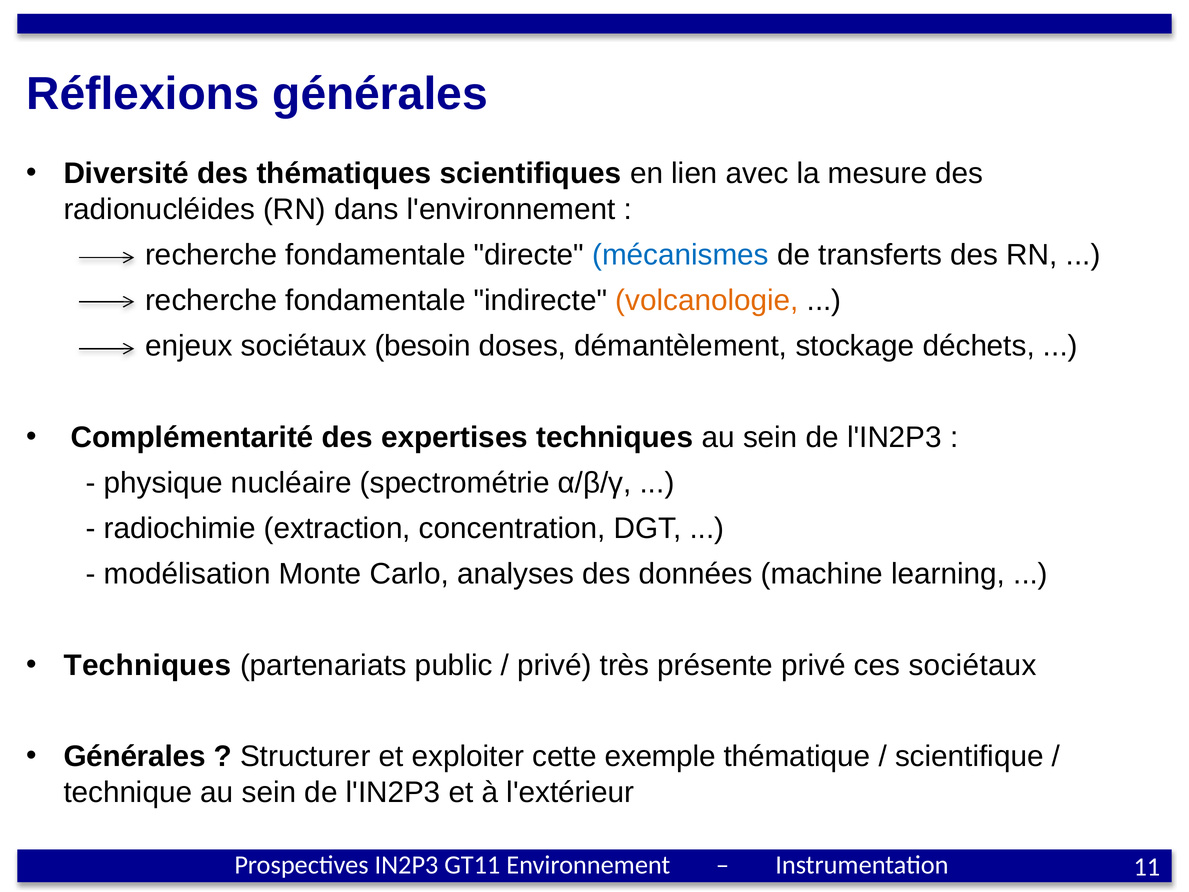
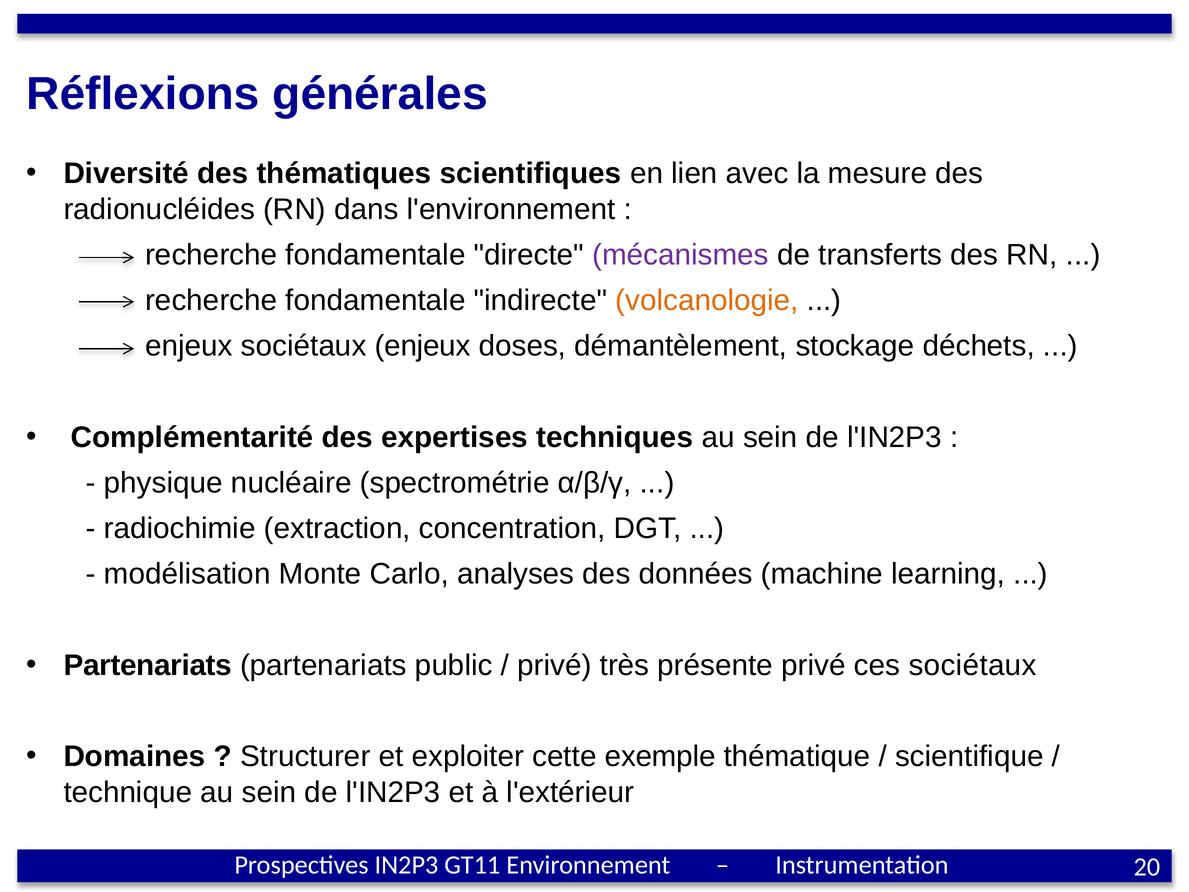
mécanismes colour: blue -> purple
sociétaux besoin: besoin -> enjeux
Techniques at (147, 665): Techniques -> Partenariats
Générales at (135, 756): Générales -> Domaines
11: 11 -> 20
